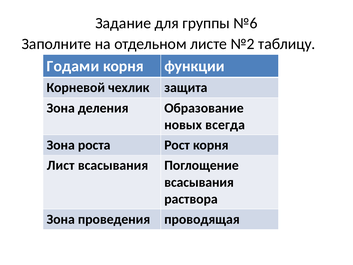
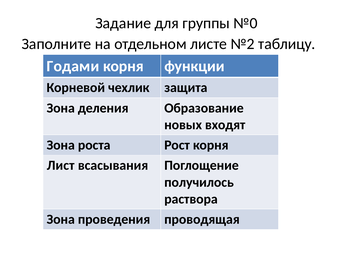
№6: №6 -> №0
всегда: всегда -> входят
всасывания at (199, 182): всасывания -> получилось
